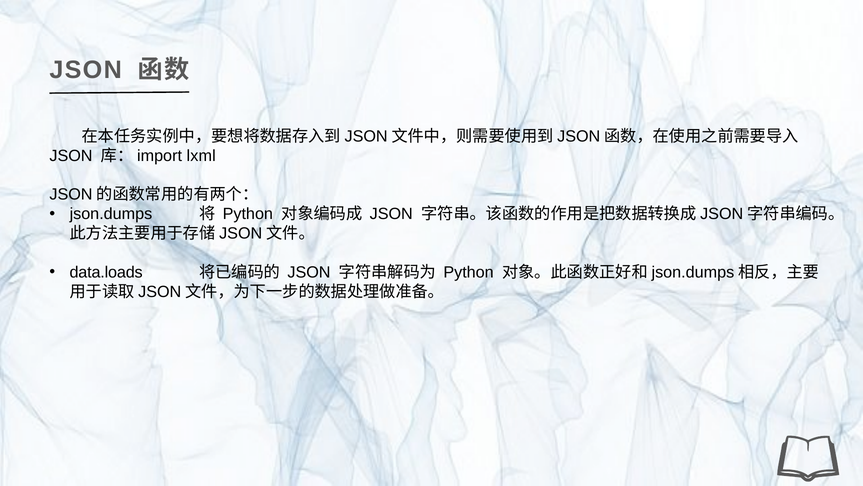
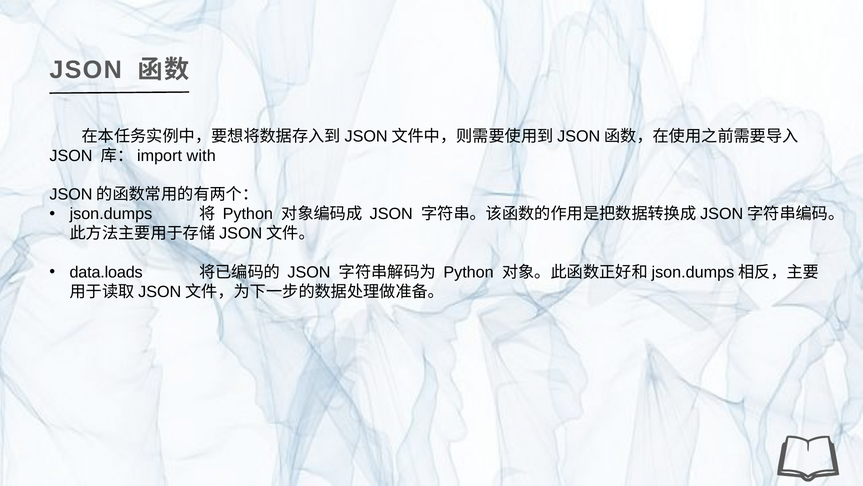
lxml: lxml -> with
